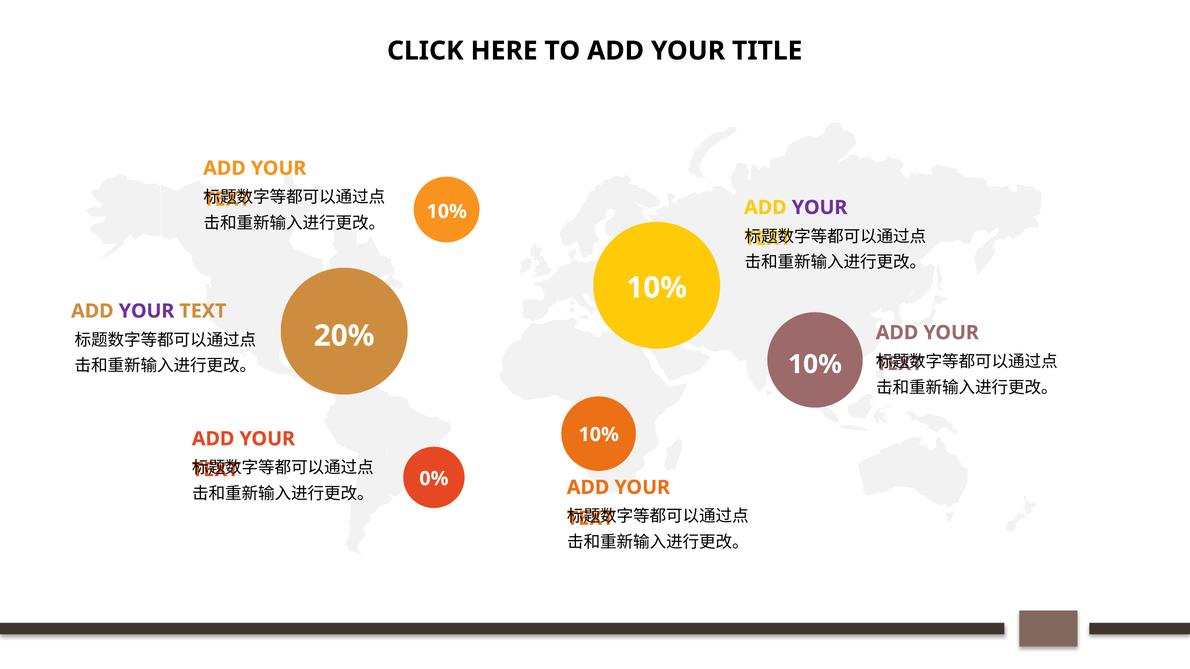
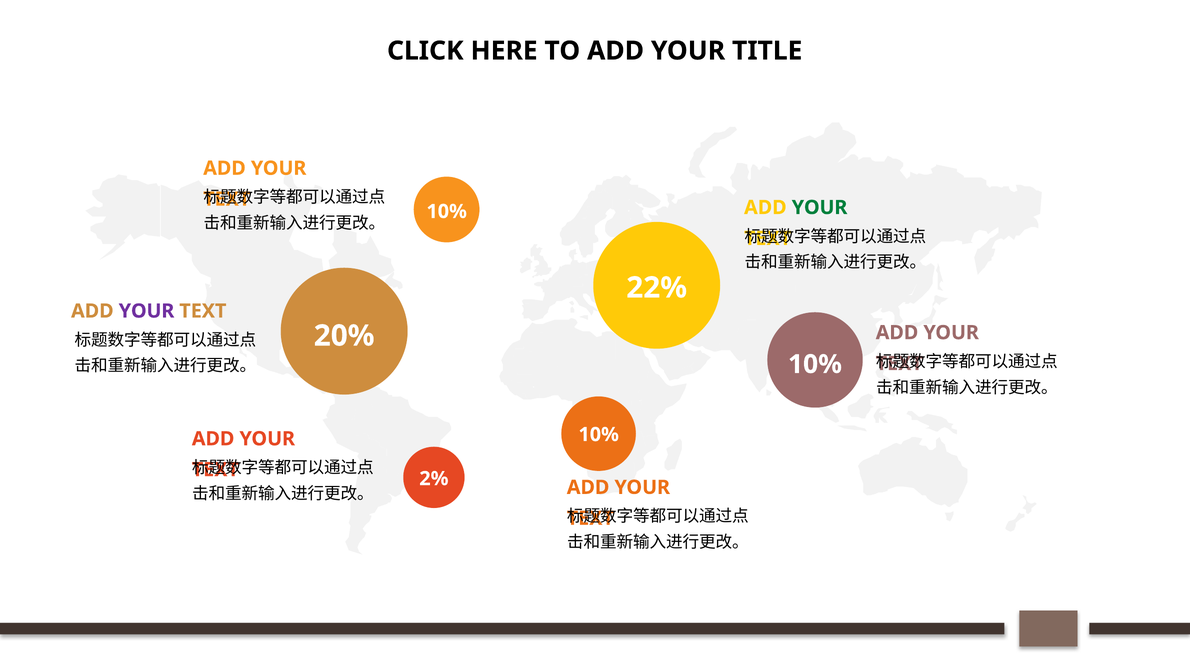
YOUR at (820, 208) colour: purple -> green
10% at (657, 288): 10% -> 22%
0%: 0% -> 2%
